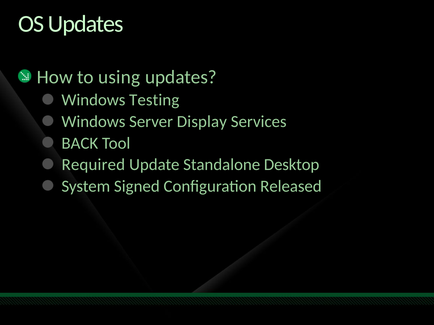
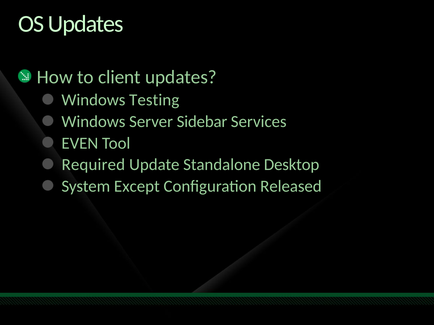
using: using -> client
Display: Display -> Sidebar
BACK: BACK -> EVEN
Signed: Signed -> Except
